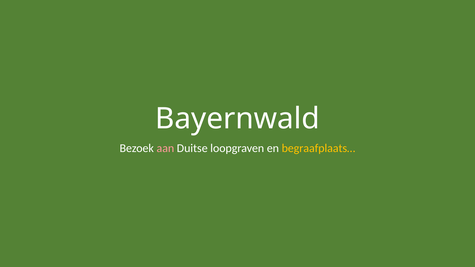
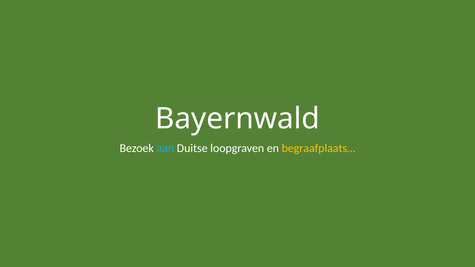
aan colour: pink -> light blue
